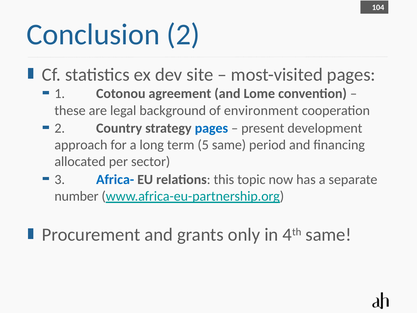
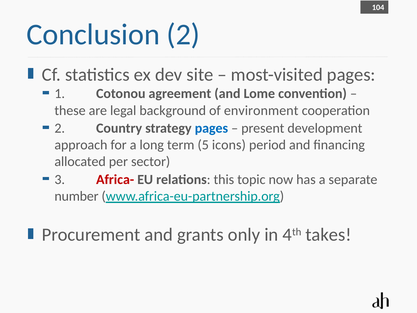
5 same: same -> icons
Africa- colour: blue -> red
4th same: same -> takes
